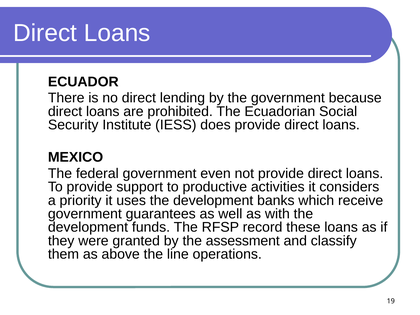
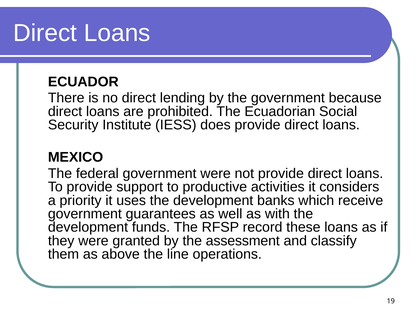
government even: even -> were
